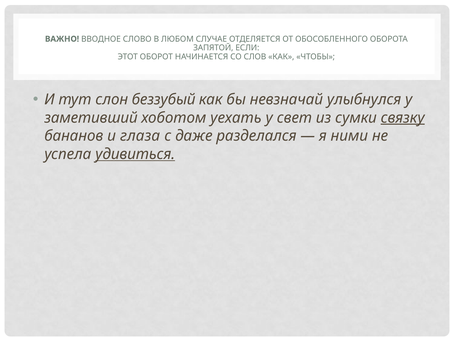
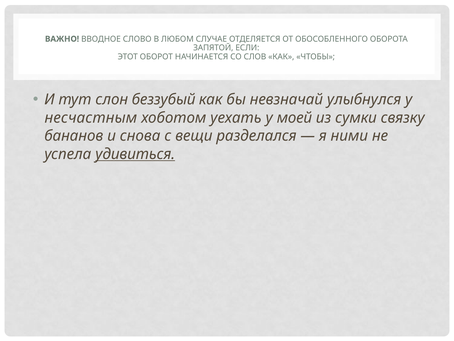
заметивший: заметивший -> несчастным
свет: свет -> моей
связку underline: present -> none
глаза: глаза -> снова
даже: даже -> вещи
